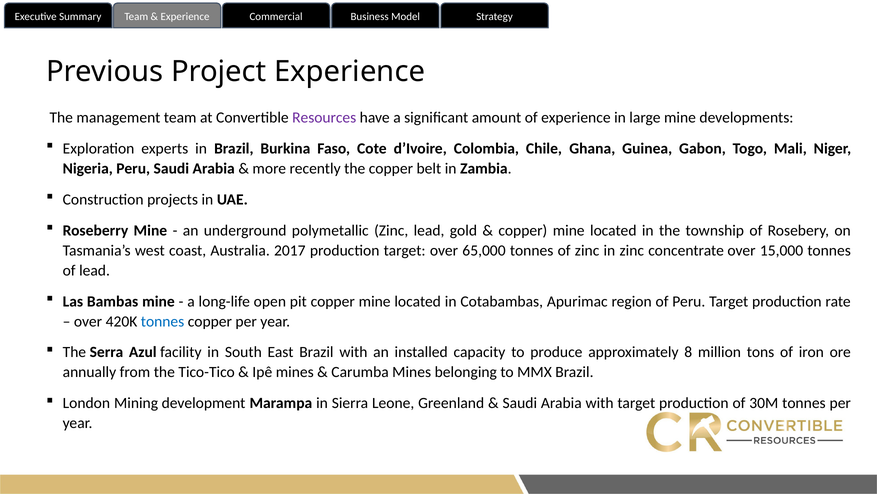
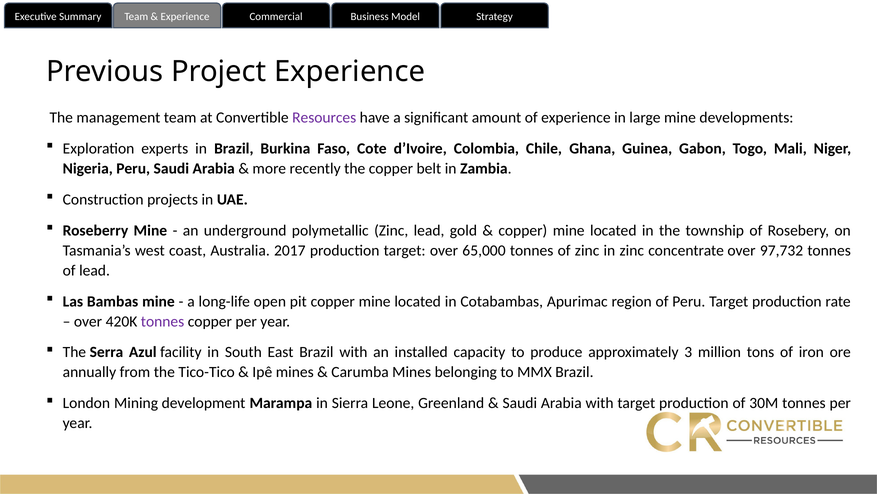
15,000: 15,000 -> 97,732
tonnes at (163, 321) colour: blue -> purple
8: 8 -> 3
